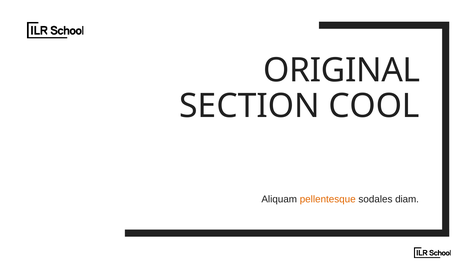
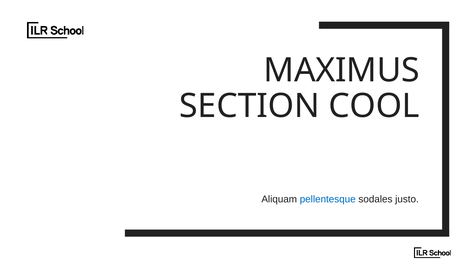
ORIGINAL: ORIGINAL -> MAXIMUS
pellentesque colour: orange -> blue
diam: diam -> justo
